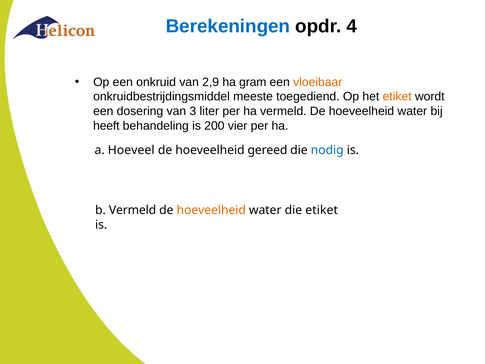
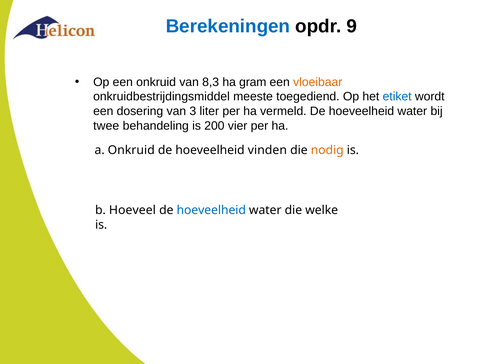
4: 4 -> 9
2,9: 2,9 -> 8,3
etiket at (397, 97) colour: orange -> blue
heeft: heeft -> twee
a Hoeveel: Hoeveel -> Onkruid
gereed: gereed -> vinden
nodig colour: blue -> orange
b Vermeld: Vermeld -> Hoeveel
hoeveelheid at (211, 210) colour: orange -> blue
die etiket: etiket -> welke
